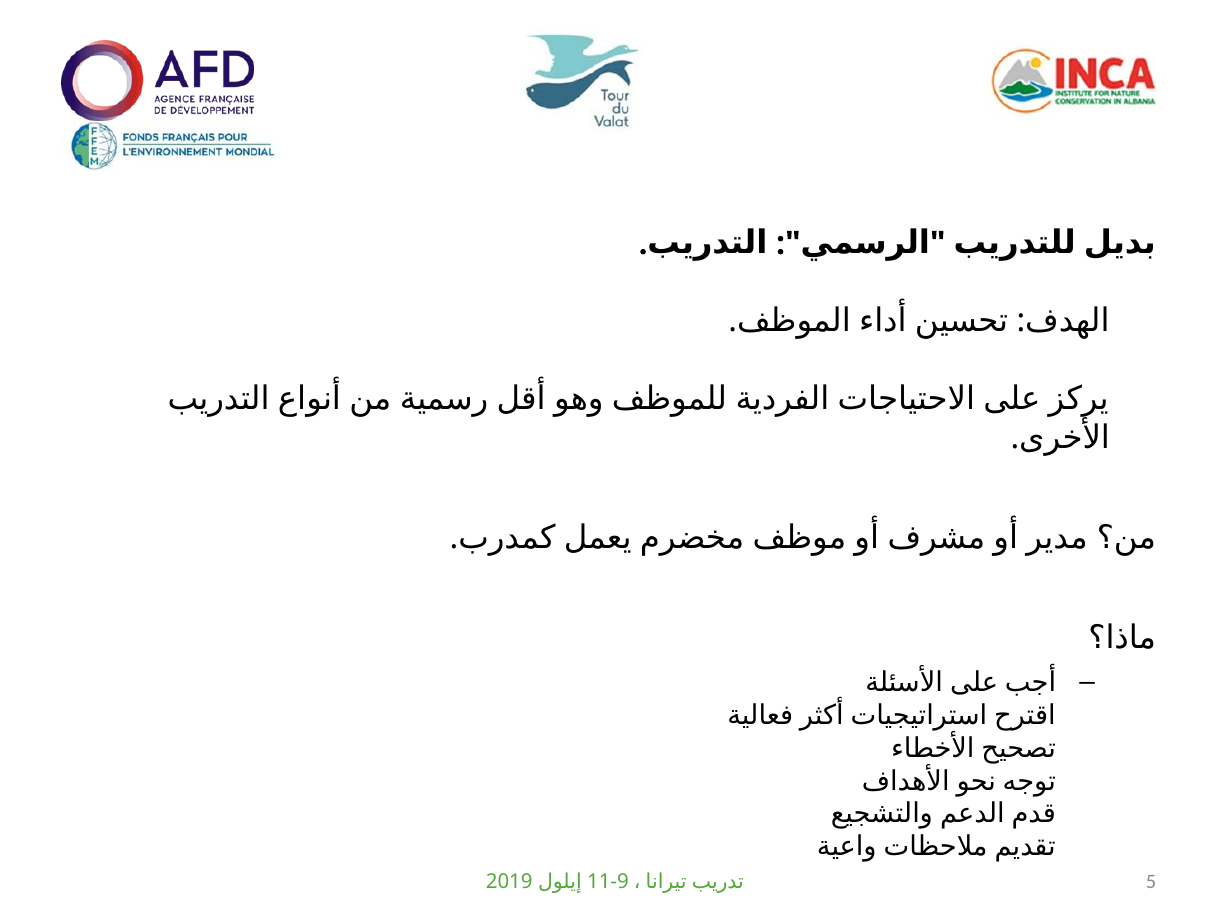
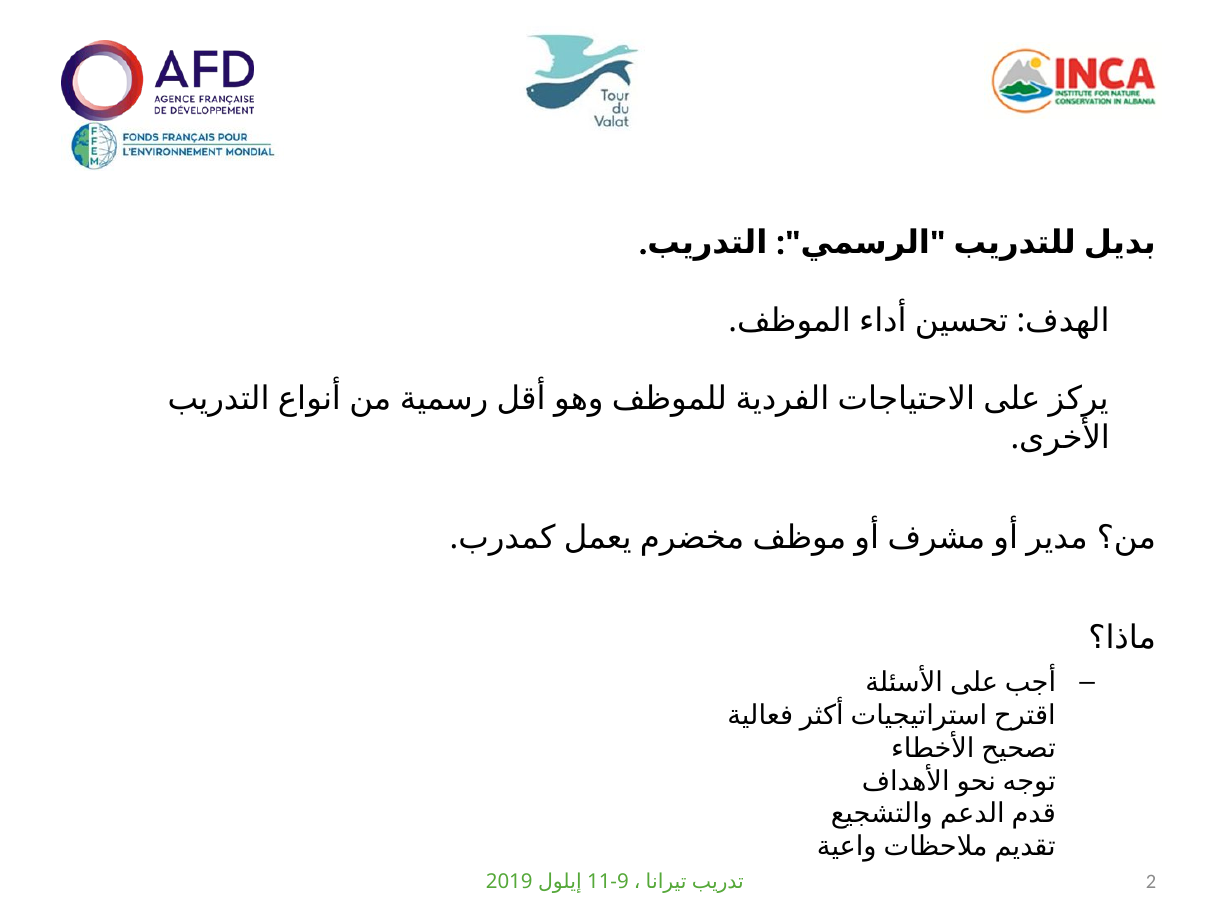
5: 5 -> 2
